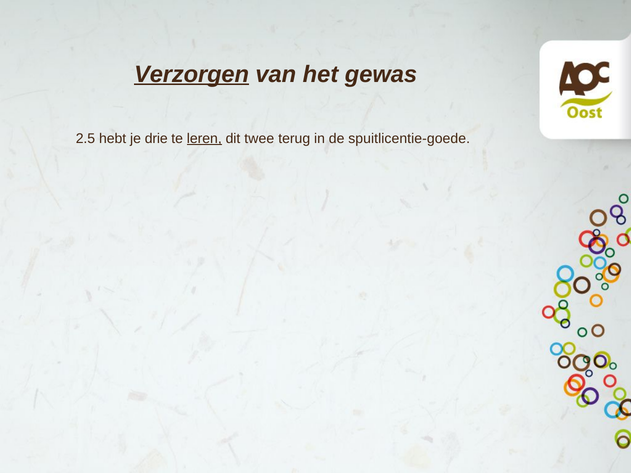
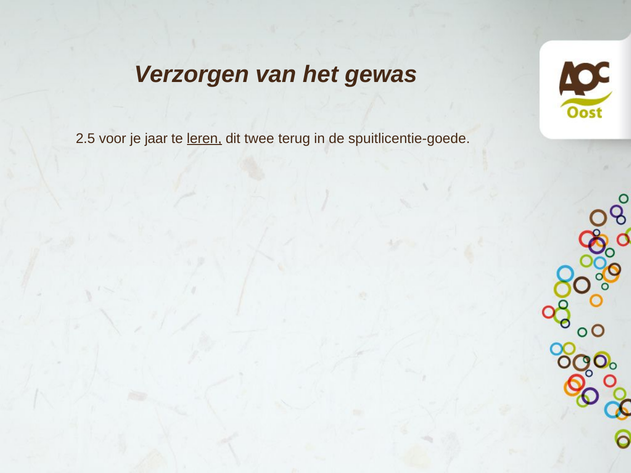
Verzorgen underline: present -> none
hebt: hebt -> voor
drie: drie -> jaar
